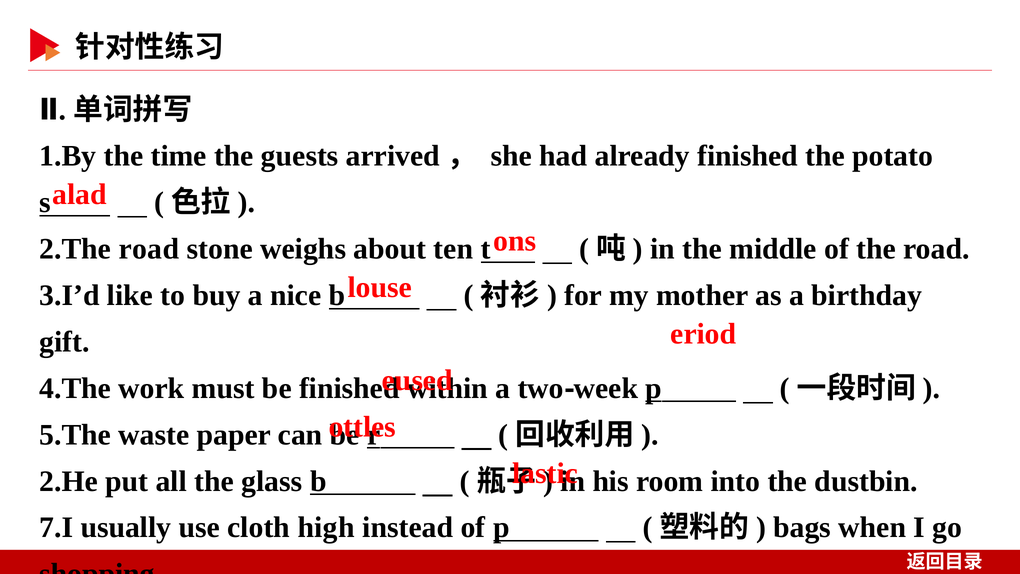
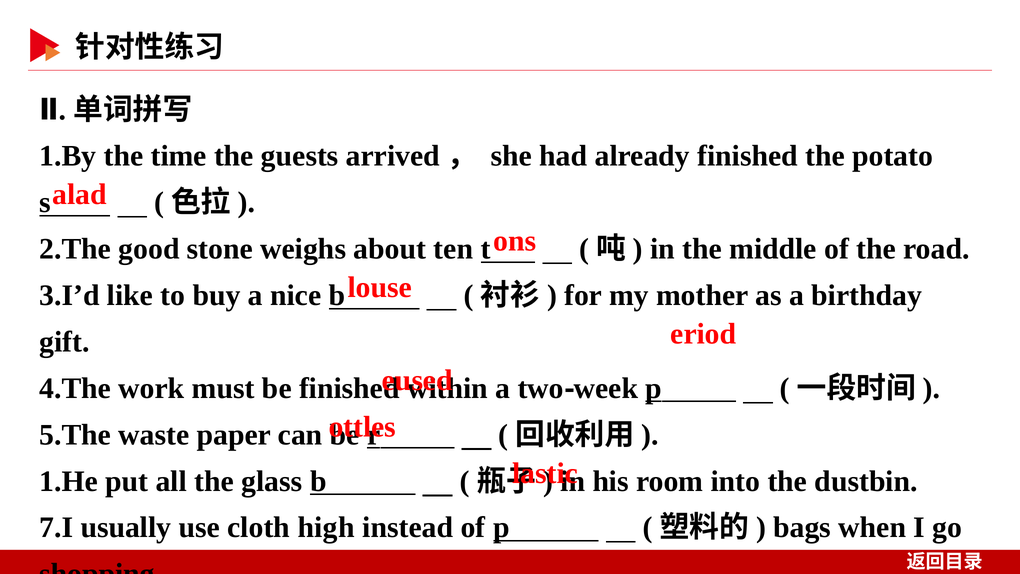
2.The road: road -> good
2.He: 2.He -> 1.He
